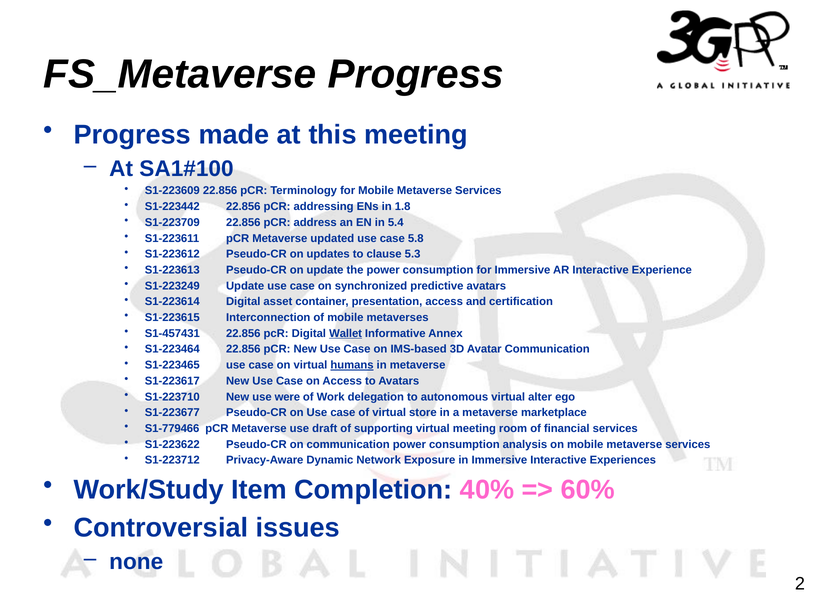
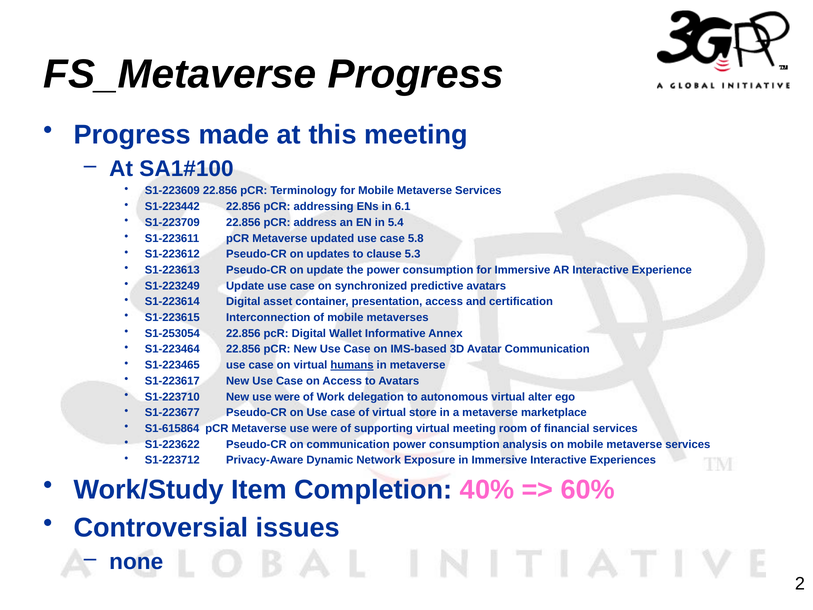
1.8: 1.8 -> 6.1
S1-457431: S1-457431 -> S1-253054
Wallet underline: present -> none
S1-779466: S1-779466 -> S1-615864
Metaverse use draft: draft -> were
